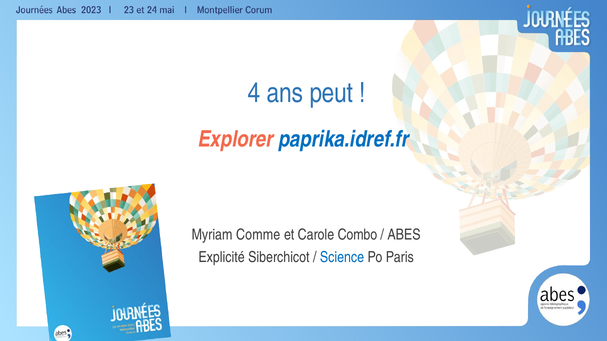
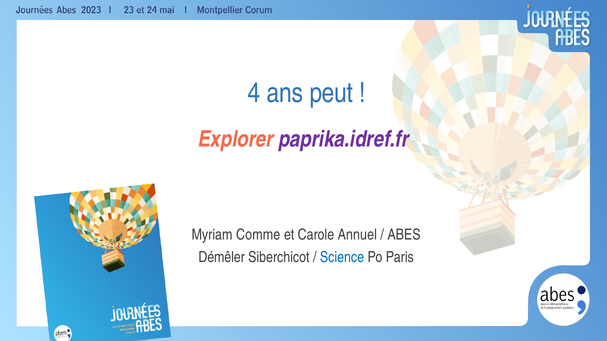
paprika.idref.fr colour: blue -> purple
Combo: Combo -> Annuel
Explicité: Explicité -> Démêler
